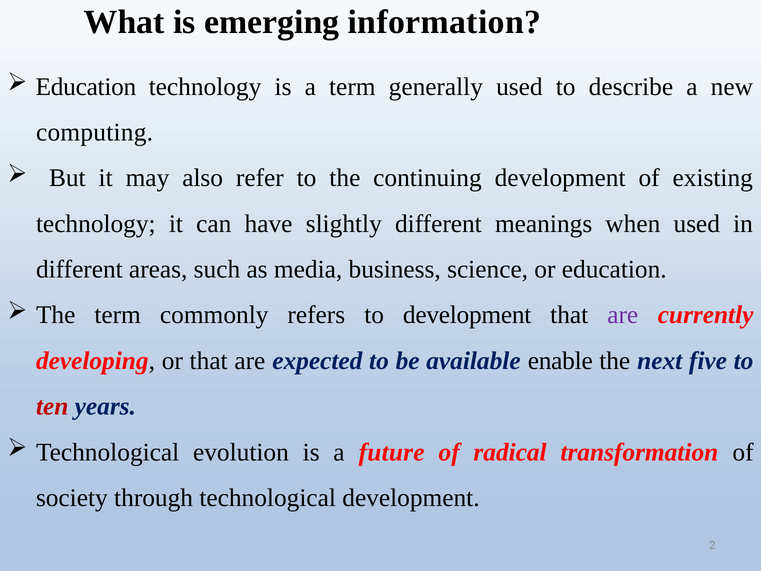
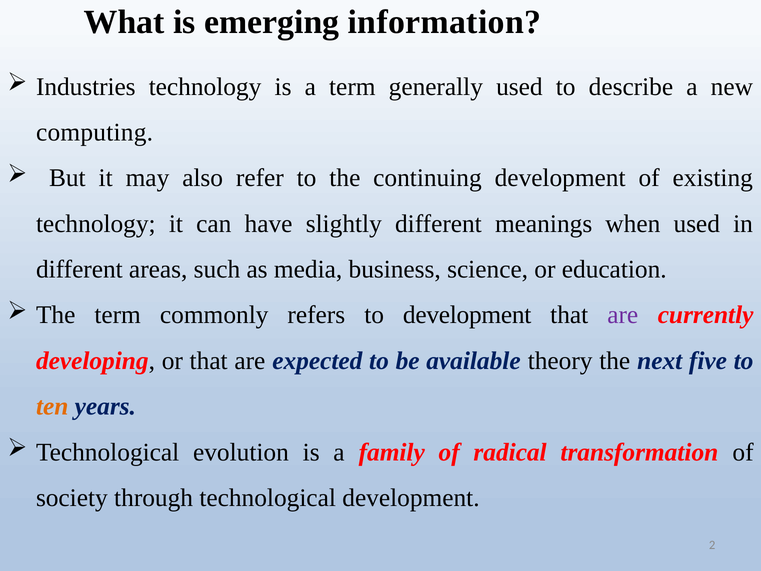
Education at (86, 87): Education -> Industries
enable: enable -> theory
ten colour: red -> orange
future: future -> family
